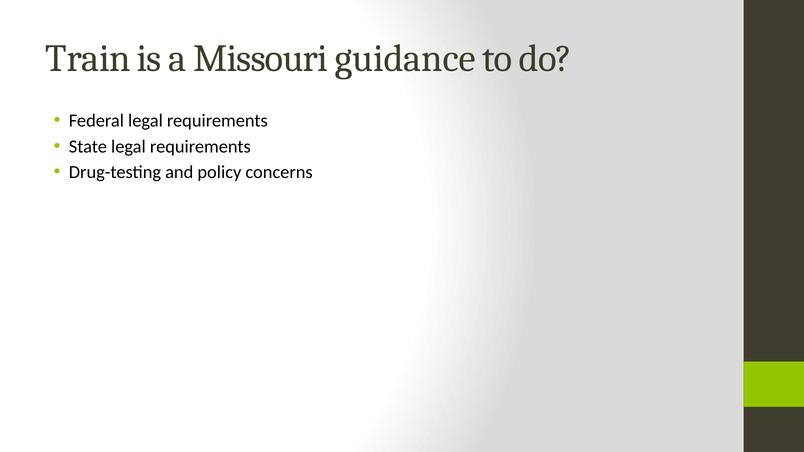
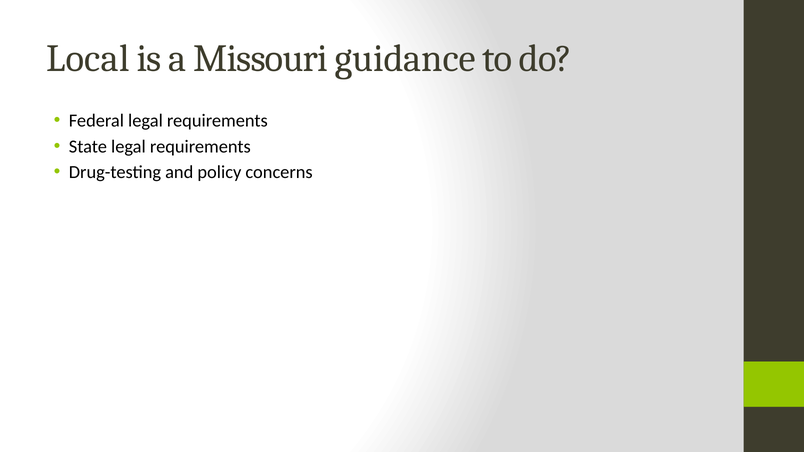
Train: Train -> Local
